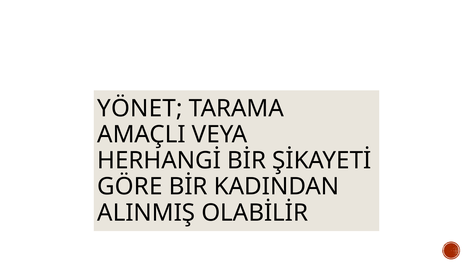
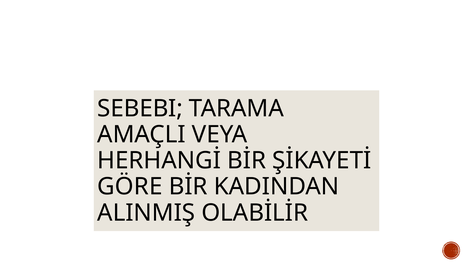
YÖNET: YÖNET -> SEBEBI
